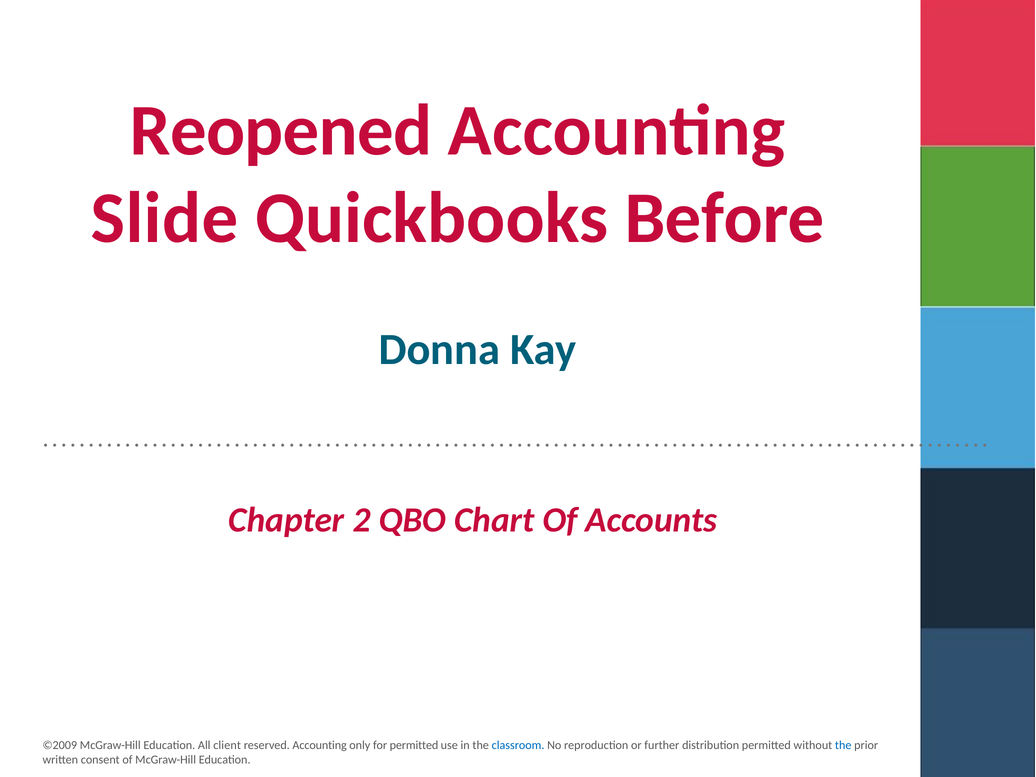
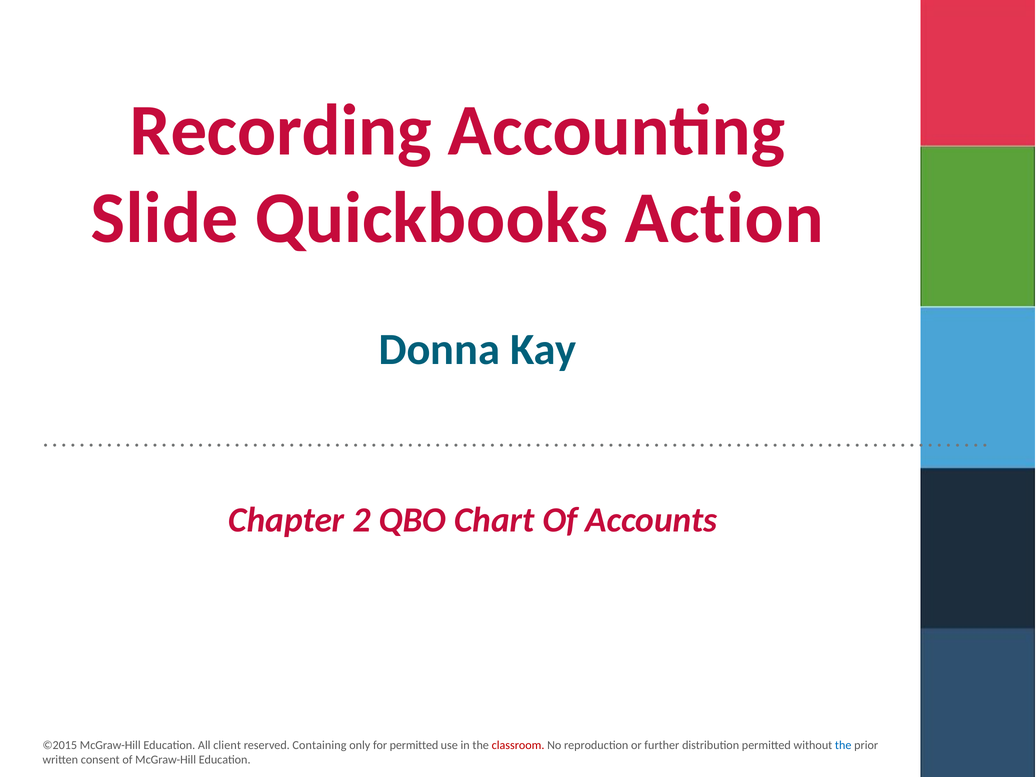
Reopened: Reopened -> Recording
Before: Before -> Action
©2009: ©2009 -> ©2015
reserved Accounting: Accounting -> Containing
classroom colour: blue -> red
